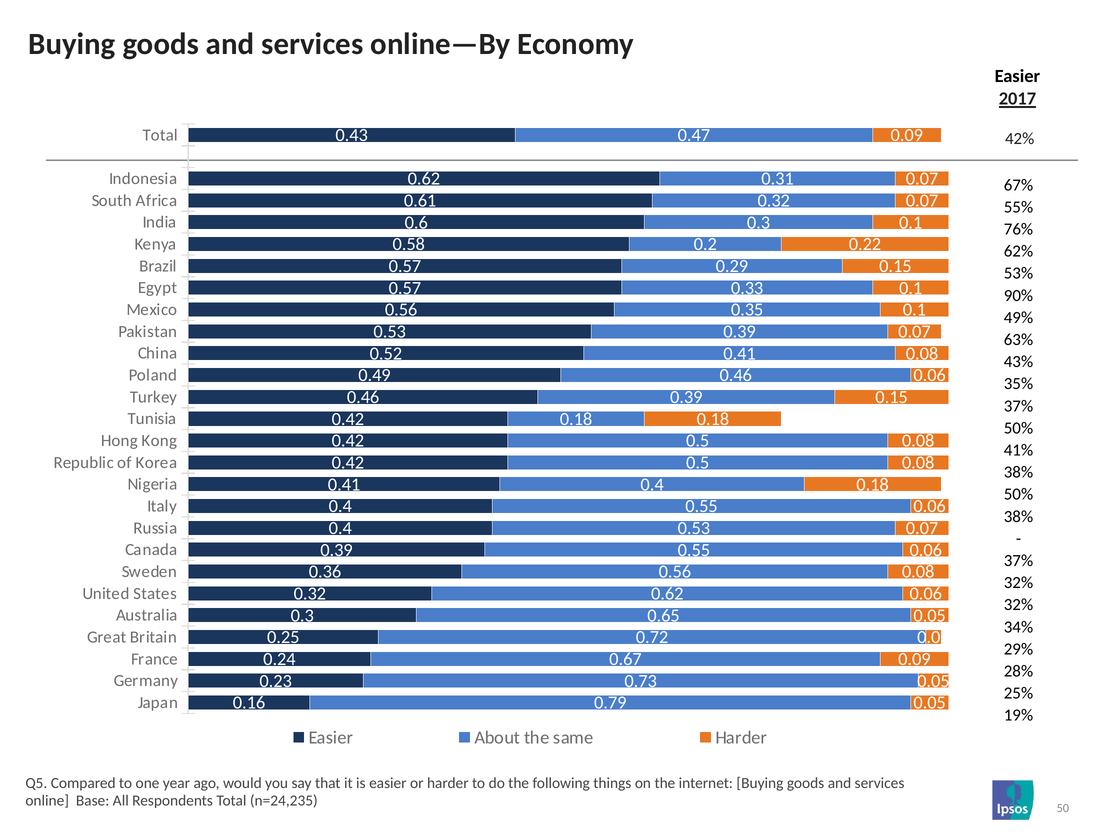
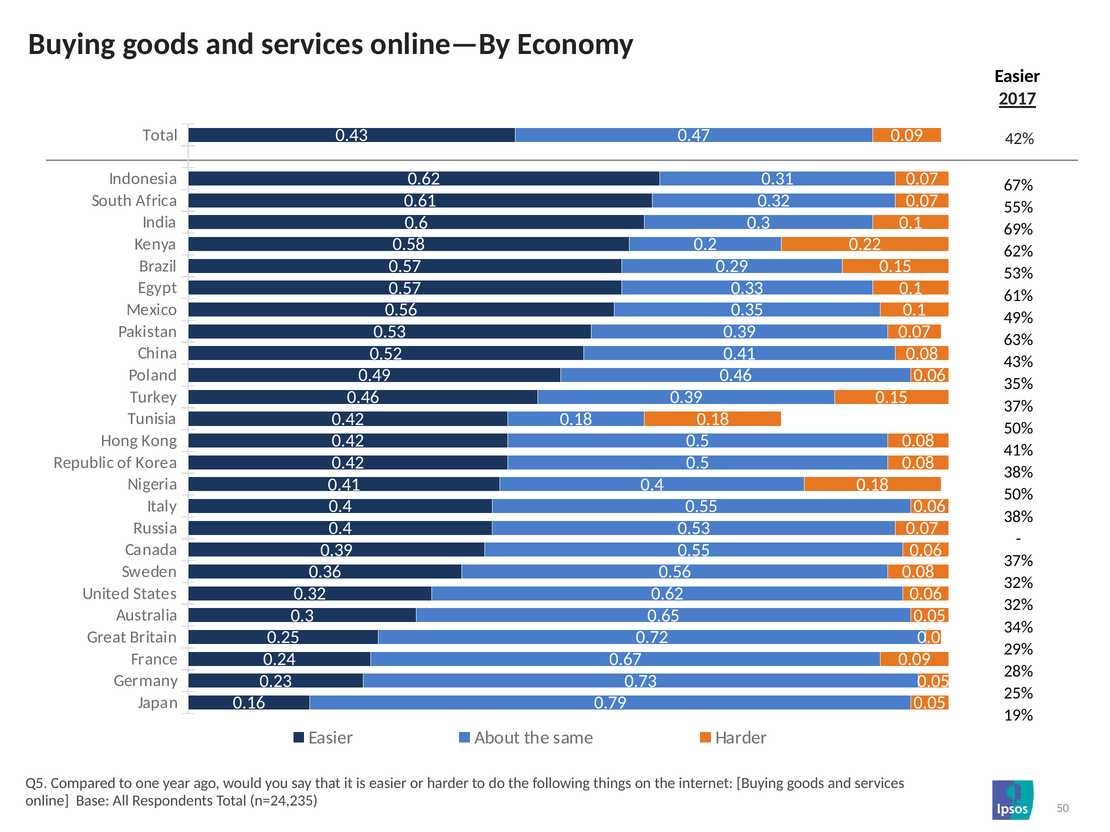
76%: 76% -> 69%
90%: 90% -> 61%
